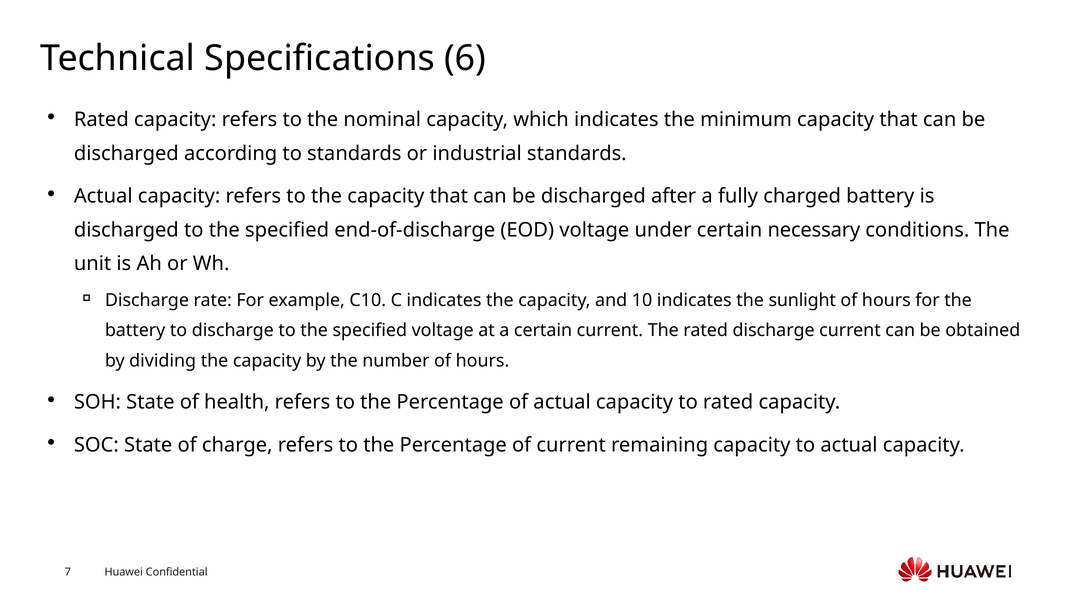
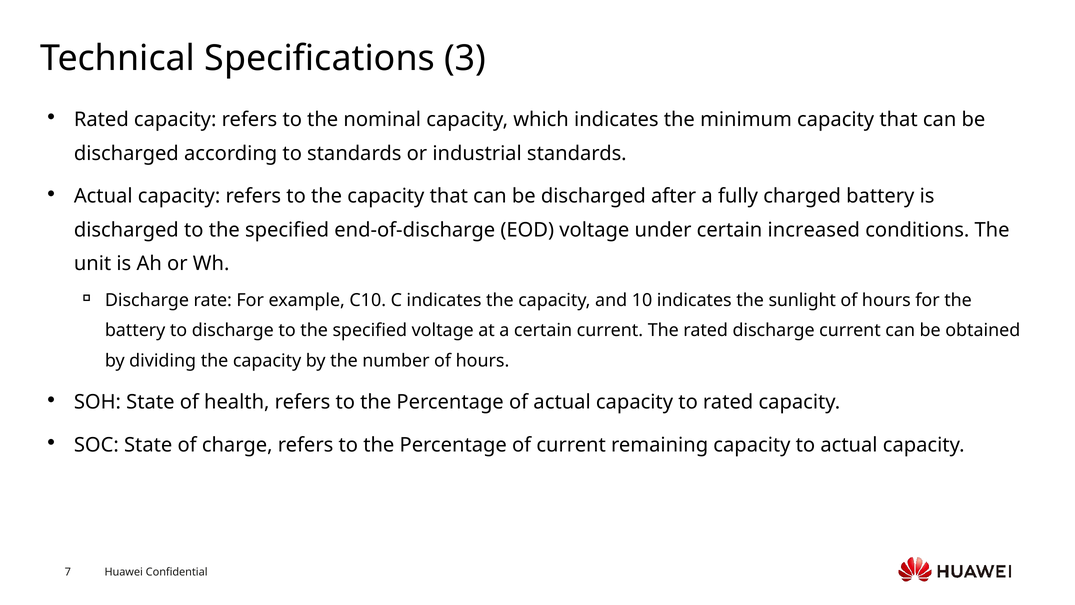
6: 6 -> 3
necessary: necessary -> increased
